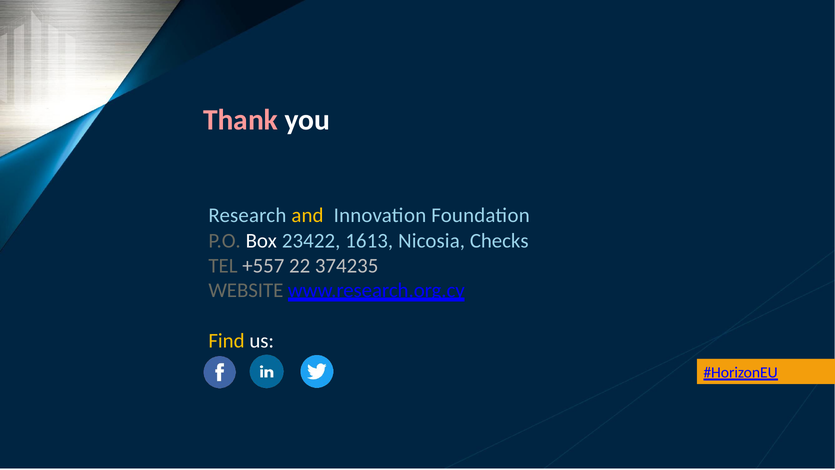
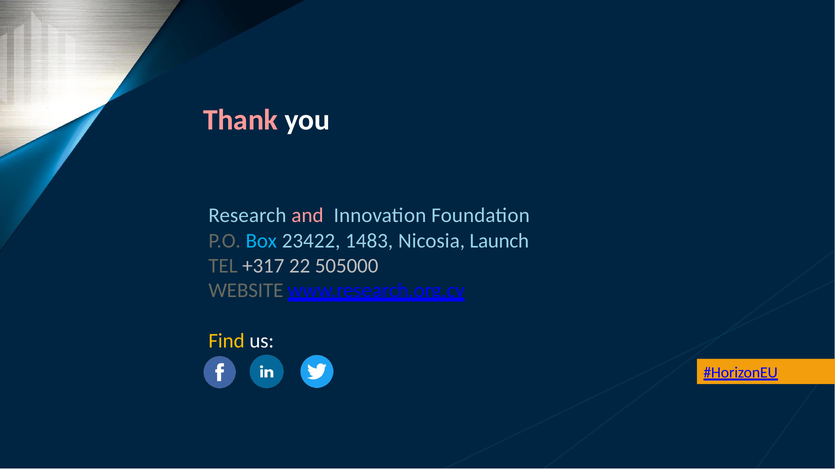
and colour: yellow -> pink
Box colour: white -> light blue
1613: 1613 -> 1483
Checks: Checks -> Launch
+557: +557 -> +317
374235: 374235 -> 505000
